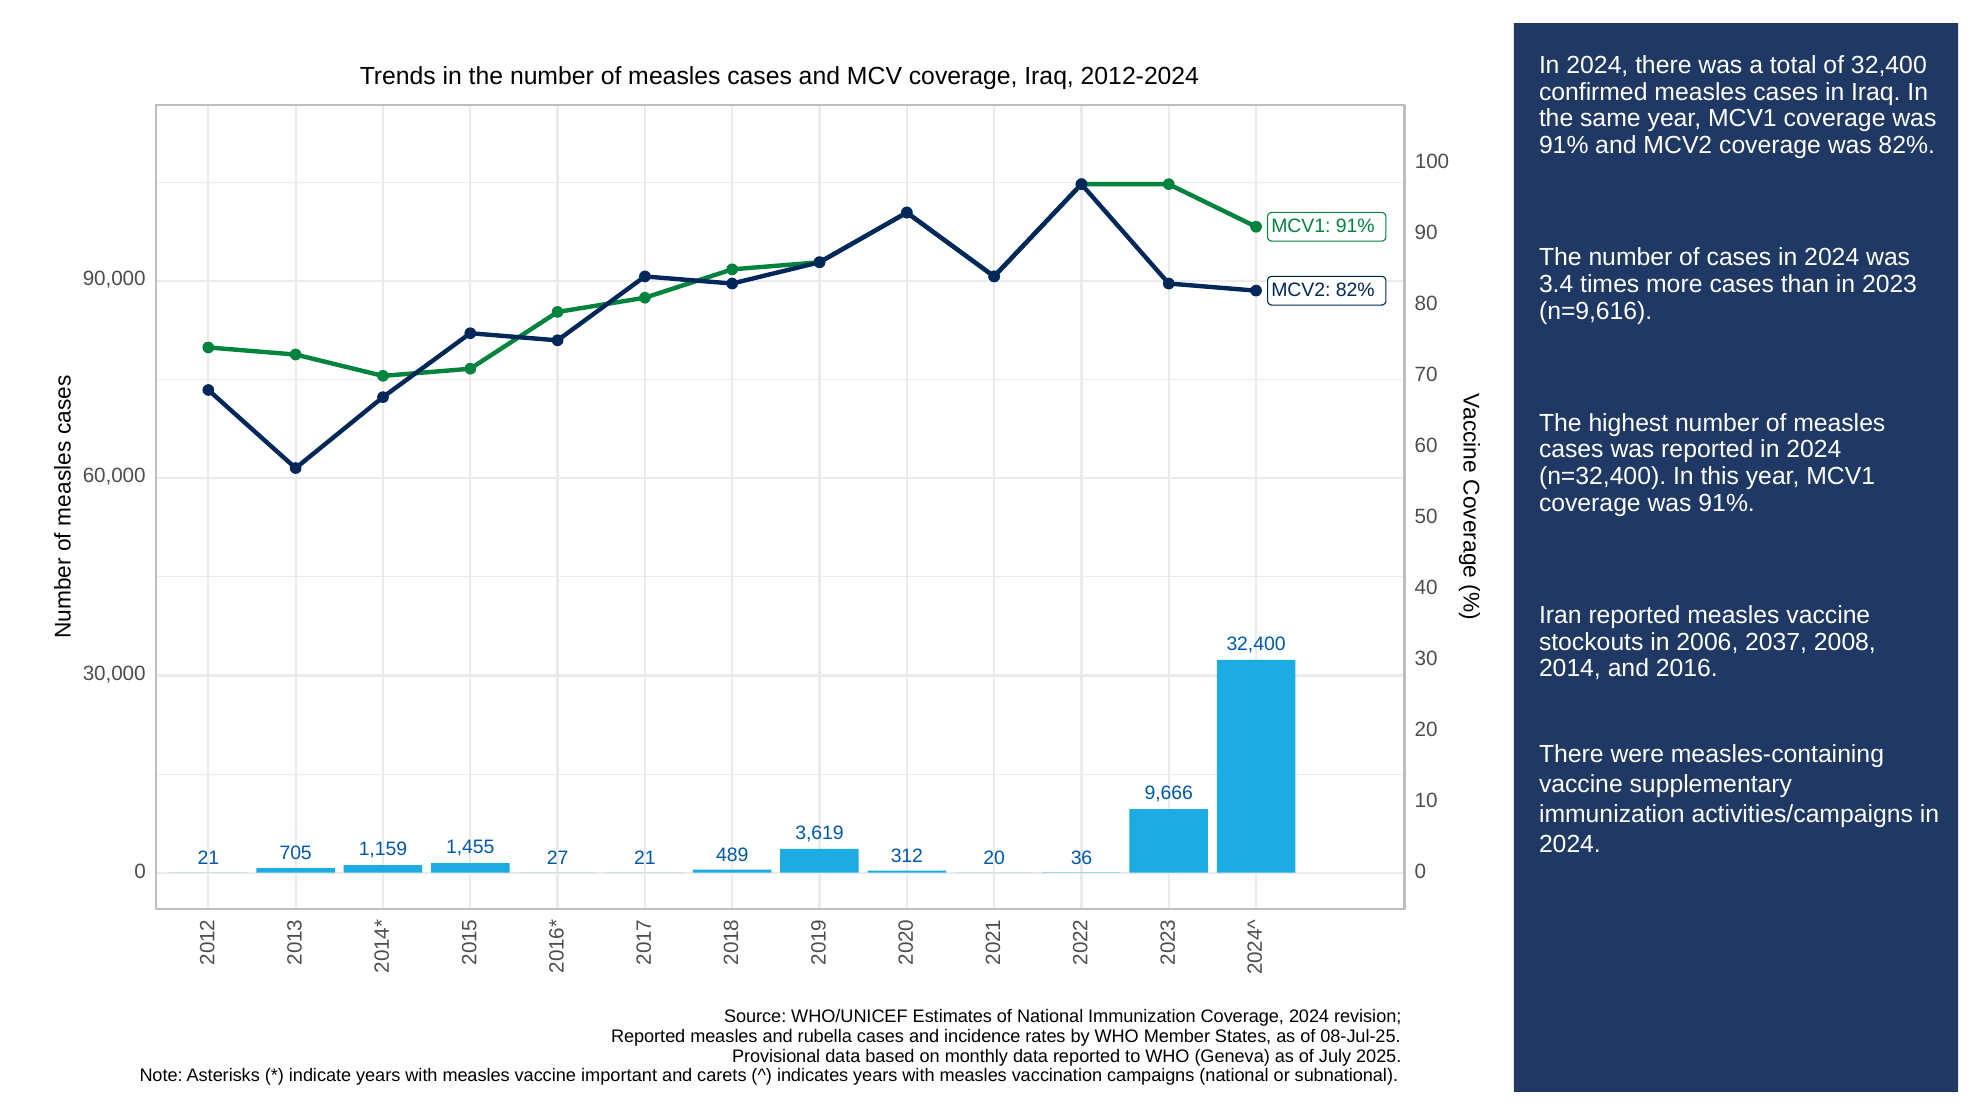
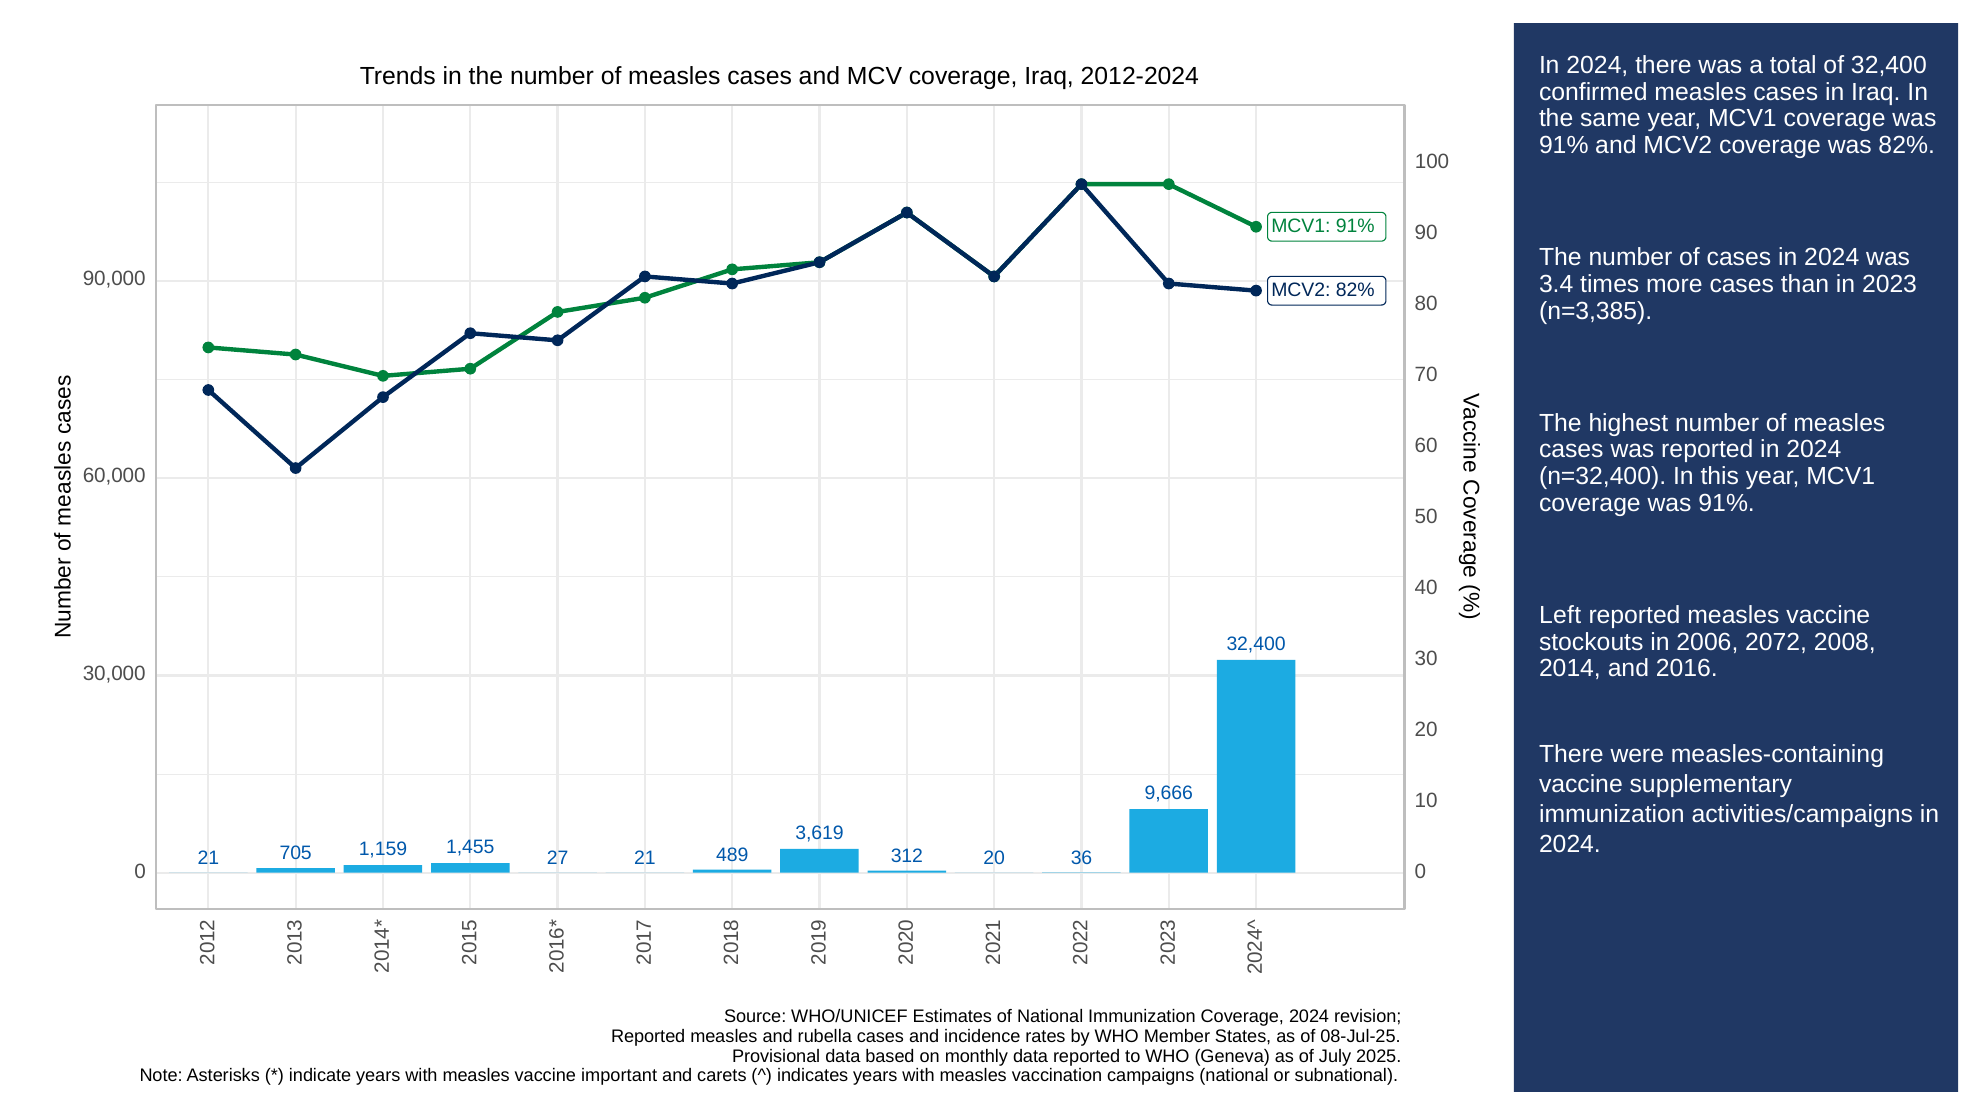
n=9,616: n=9,616 -> n=3,385
Iran: Iran -> Left
2037: 2037 -> 2072
